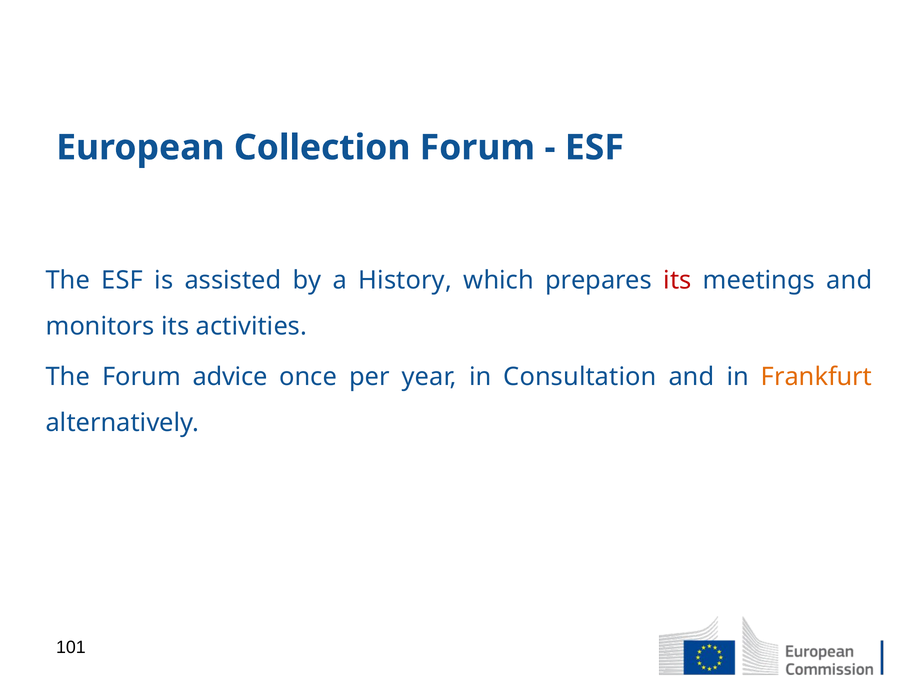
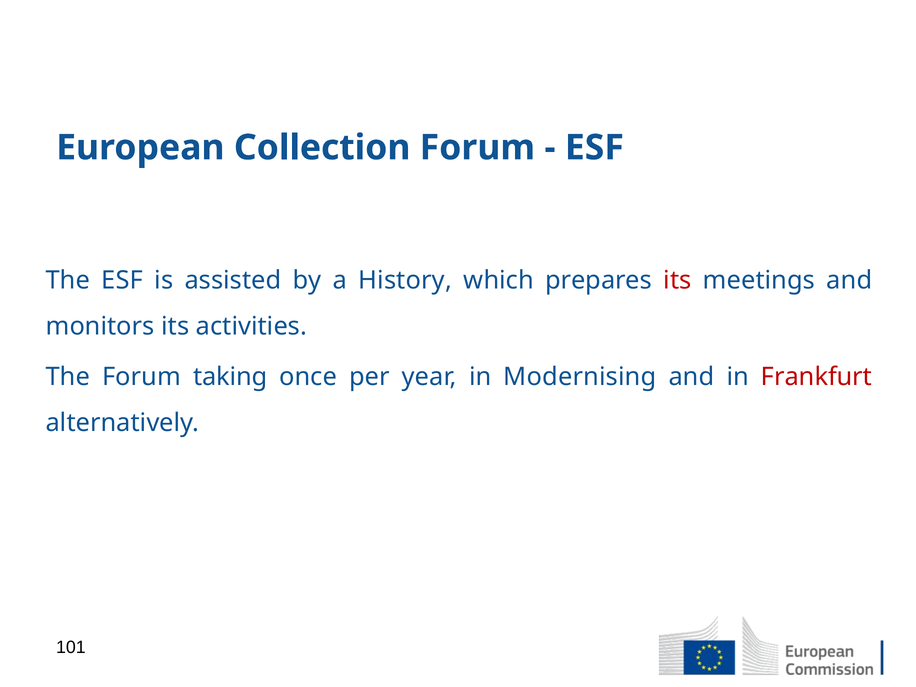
advice: advice -> taking
Consultation: Consultation -> Modernising
Frankfurt colour: orange -> red
